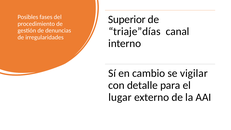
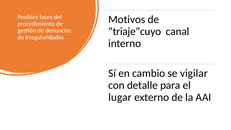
Superior: Superior -> Motivos
triaje”días: triaje”días -> triaje”cuyo
